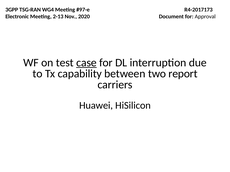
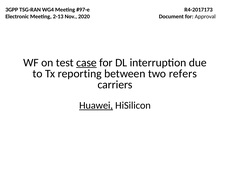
capability: capability -> reporting
report: report -> refers
Huawei underline: none -> present
